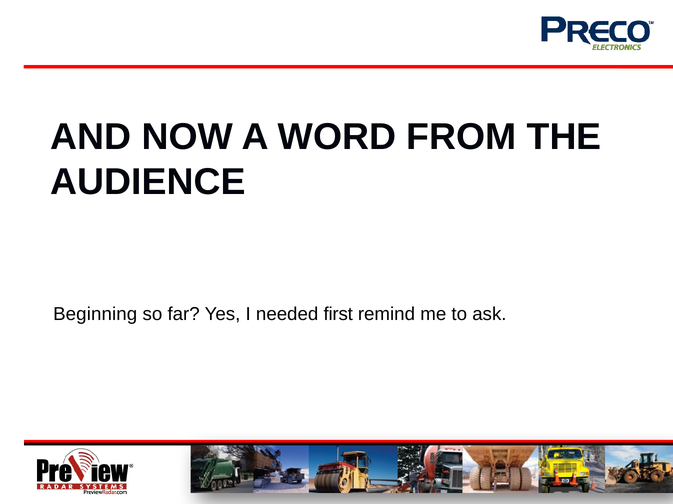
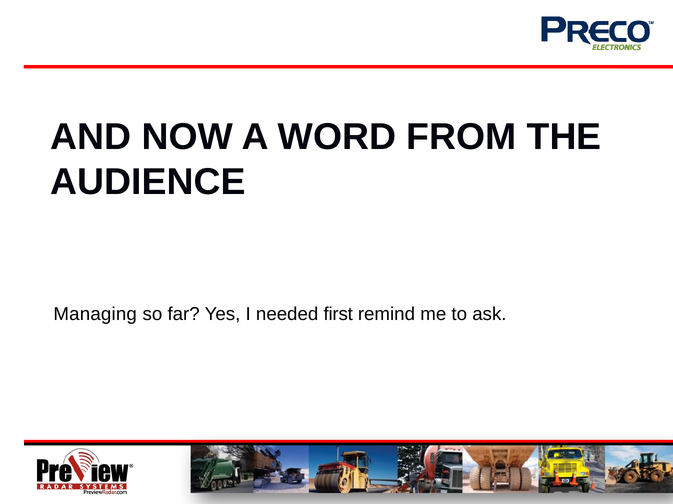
Beginning: Beginning -> Managing
